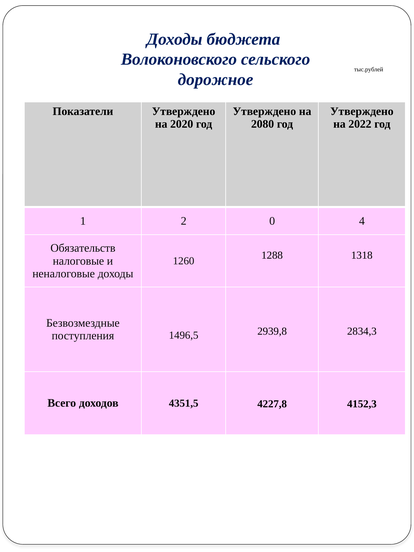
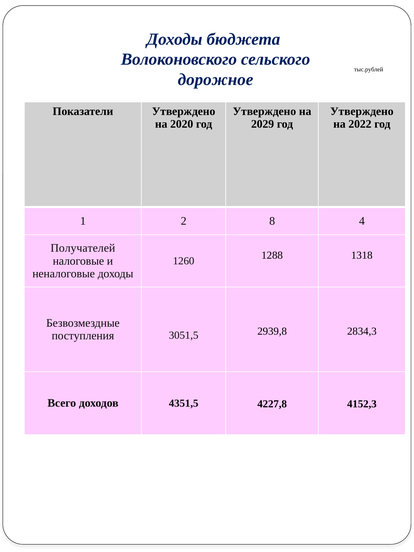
2080: 2080 -> 2029
0: 0 -> 8
Обязательств: Обязательств -> Получателей
1496,5: 1496,5 -> 3051,5
